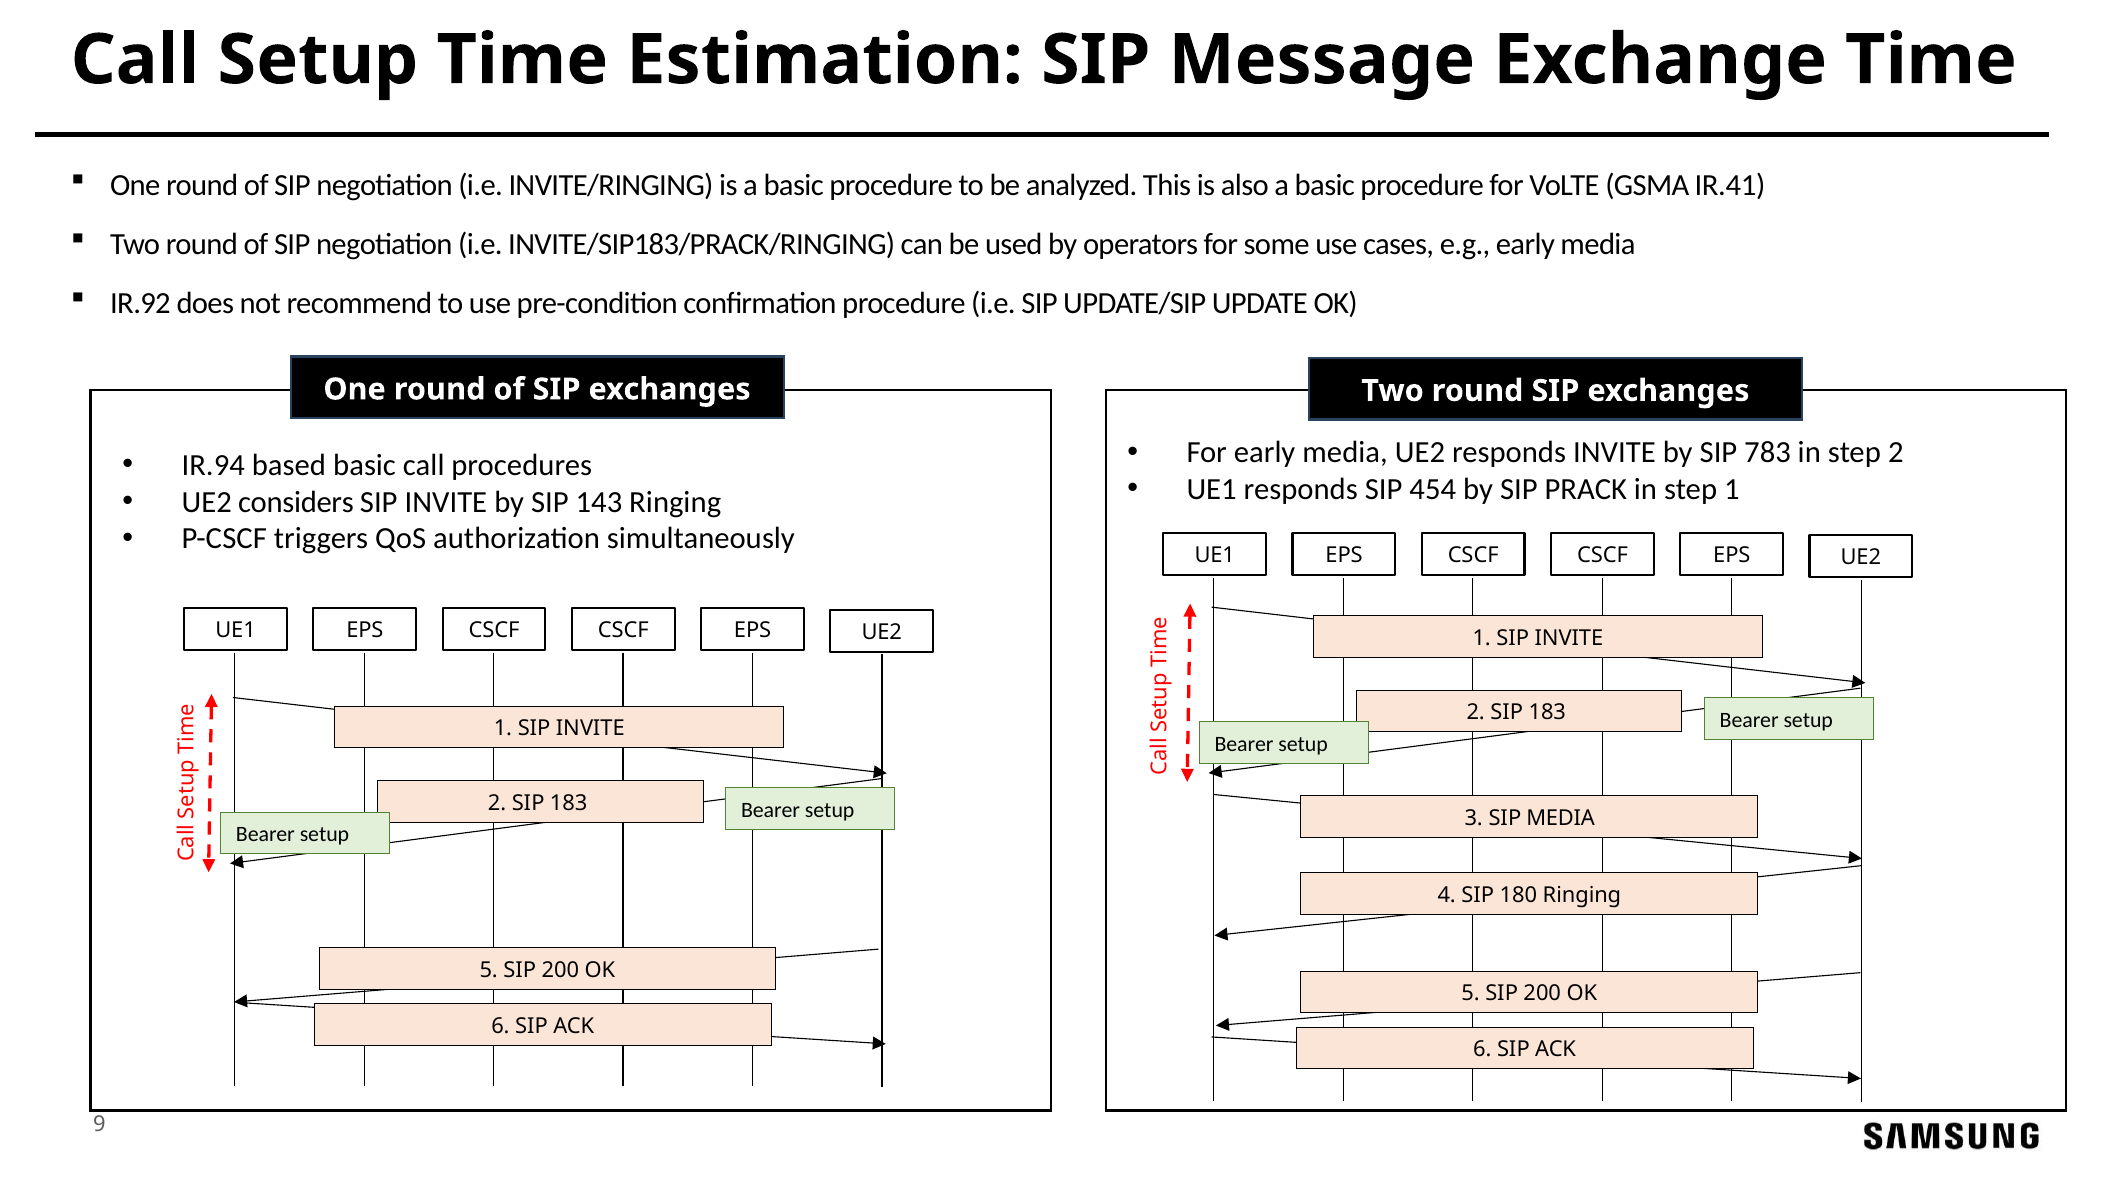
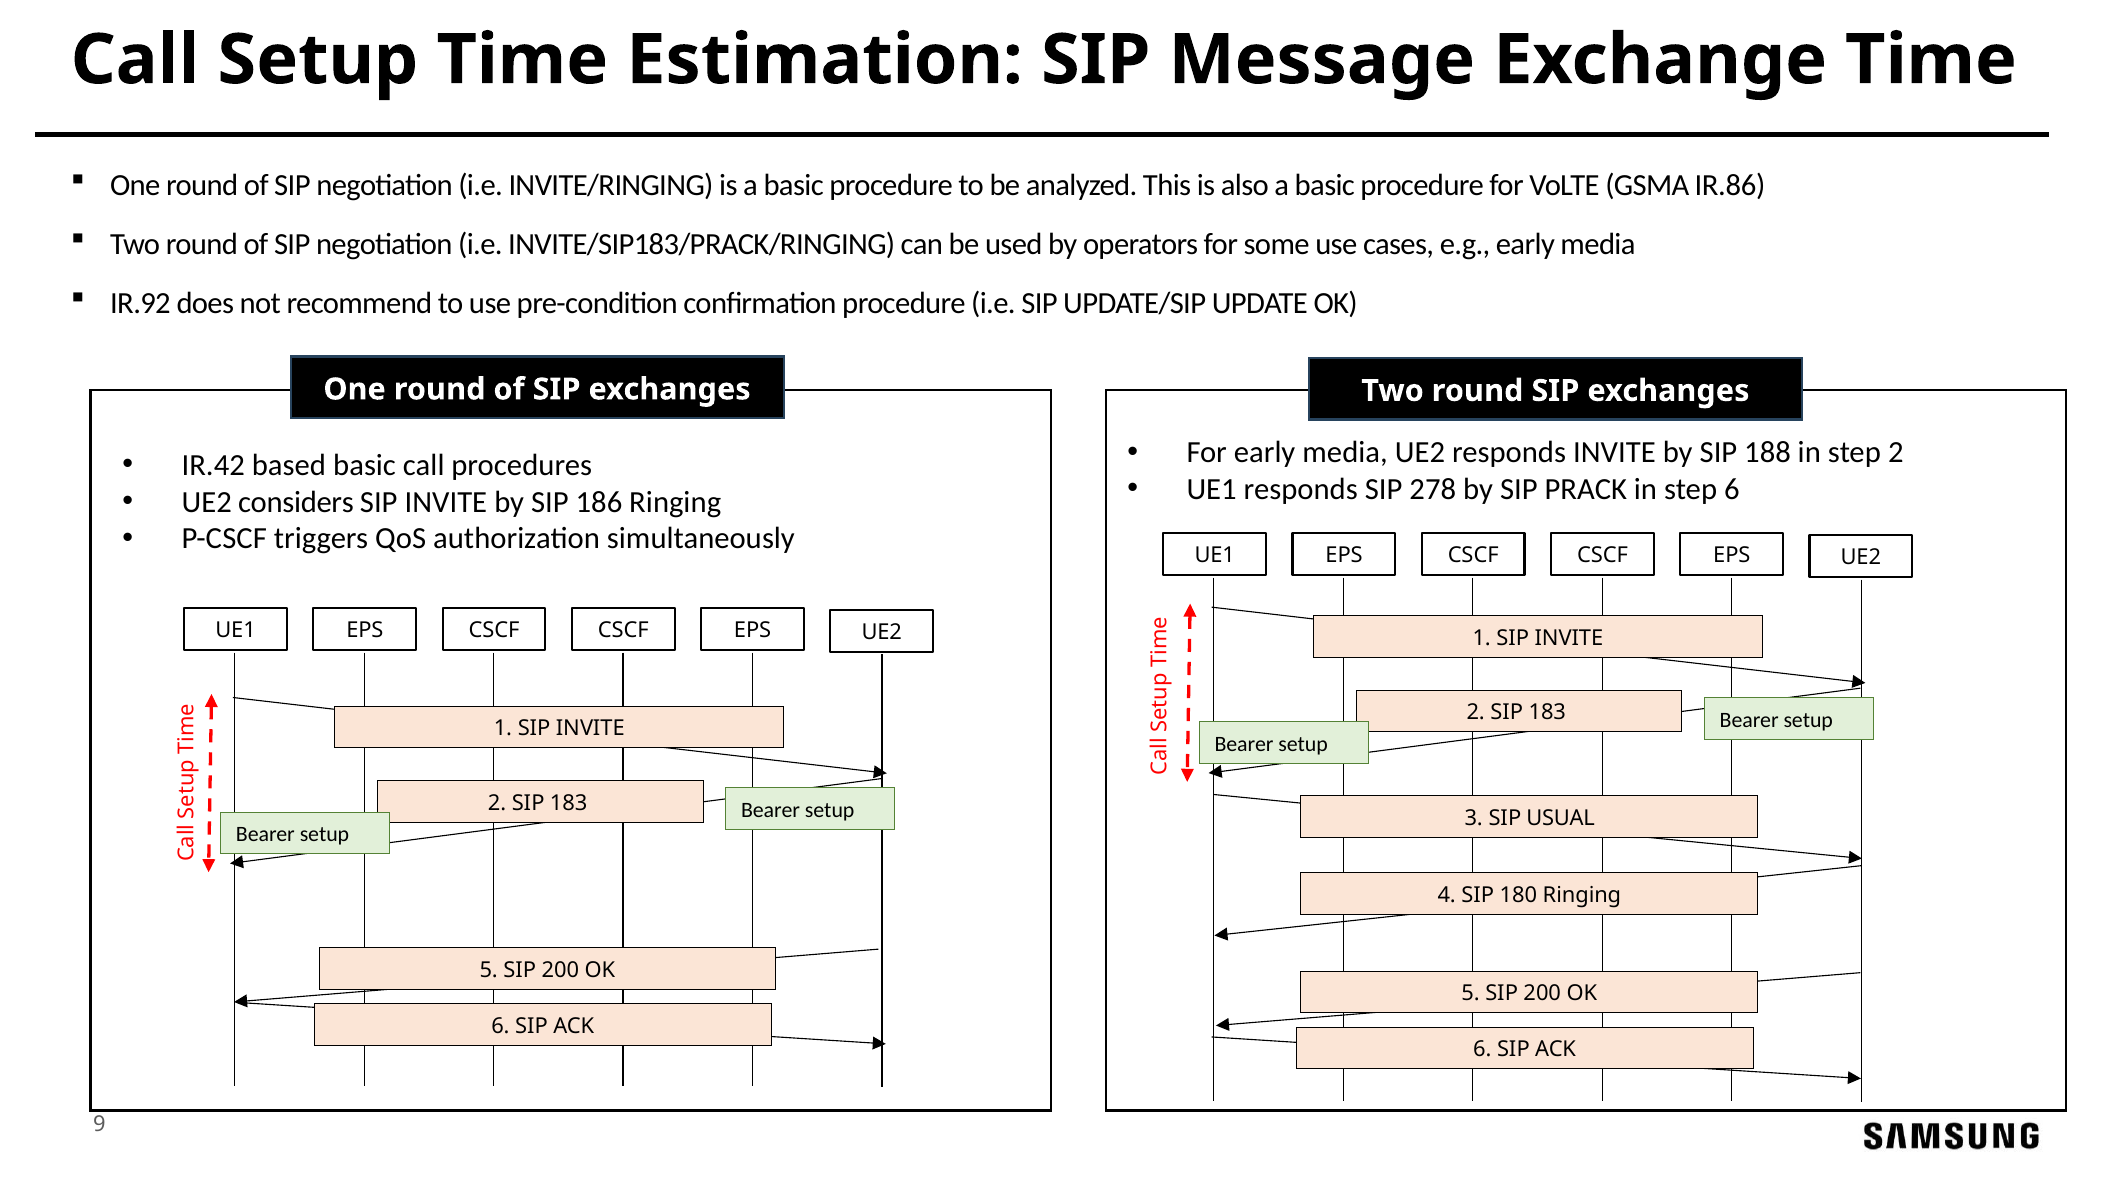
IR.41: IR.41 -> IR.86
783: 783 -> 188
IR.94: IR.94 -> IR.42
454: 454 -> 278
step 1: 1 -> 6
143: 143 -> 186
SIP MEDIA: MEDIA -> USUAL
